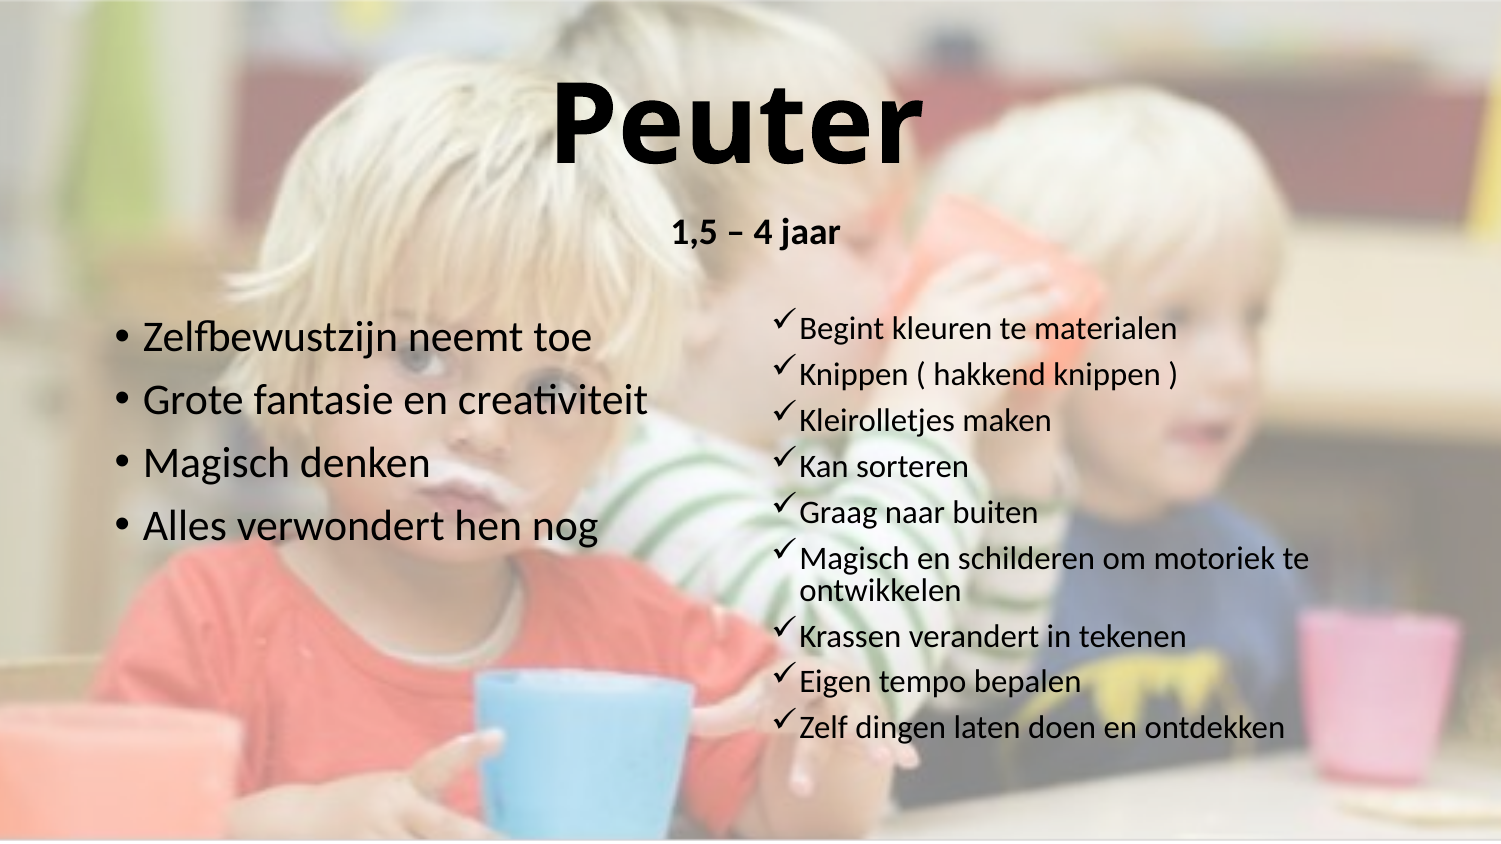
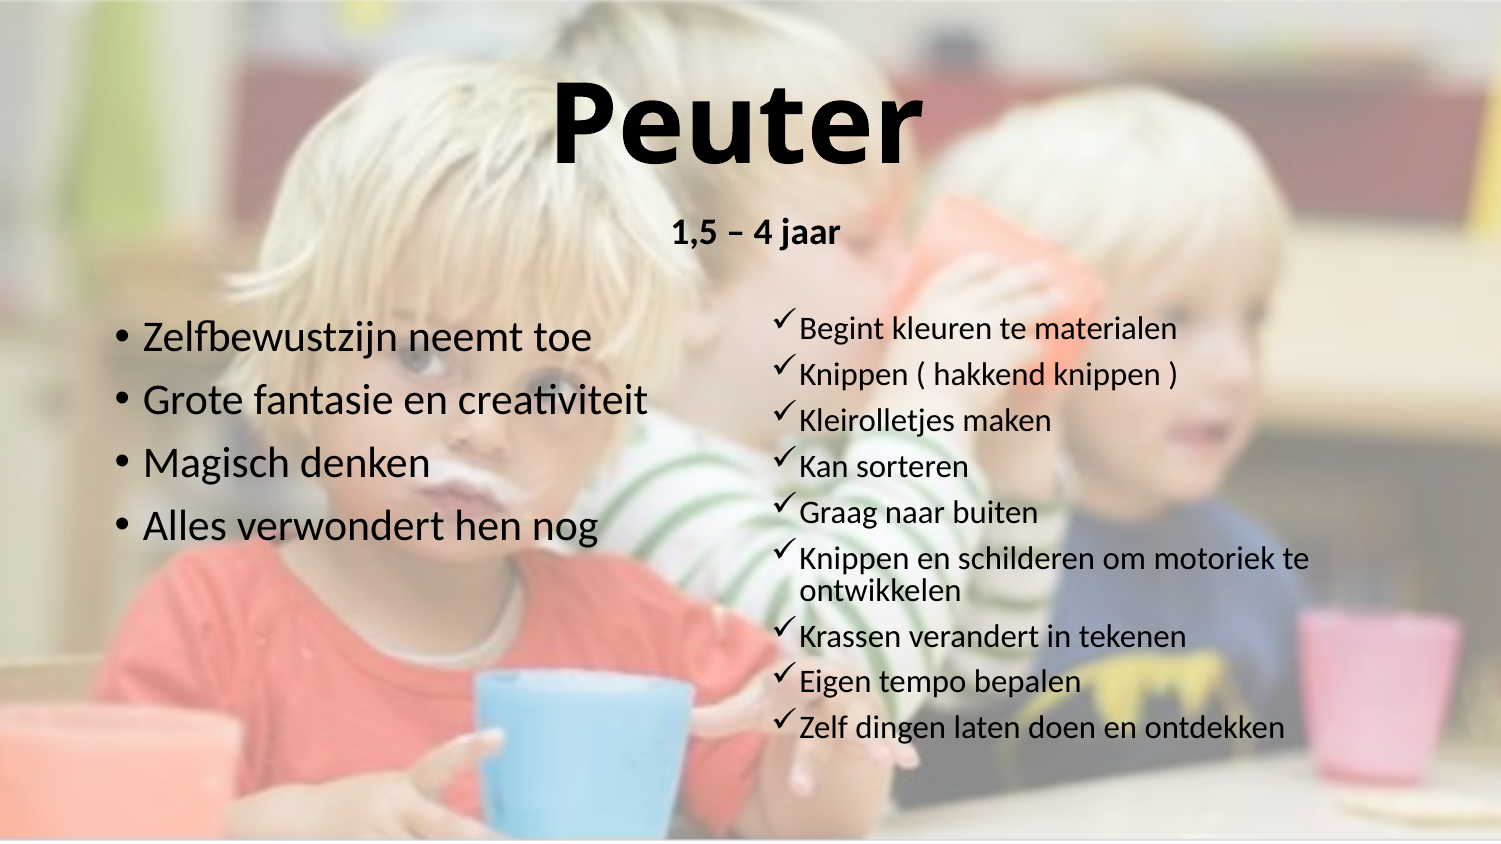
Magisch at (854, 559): Magisch -> Knippen
